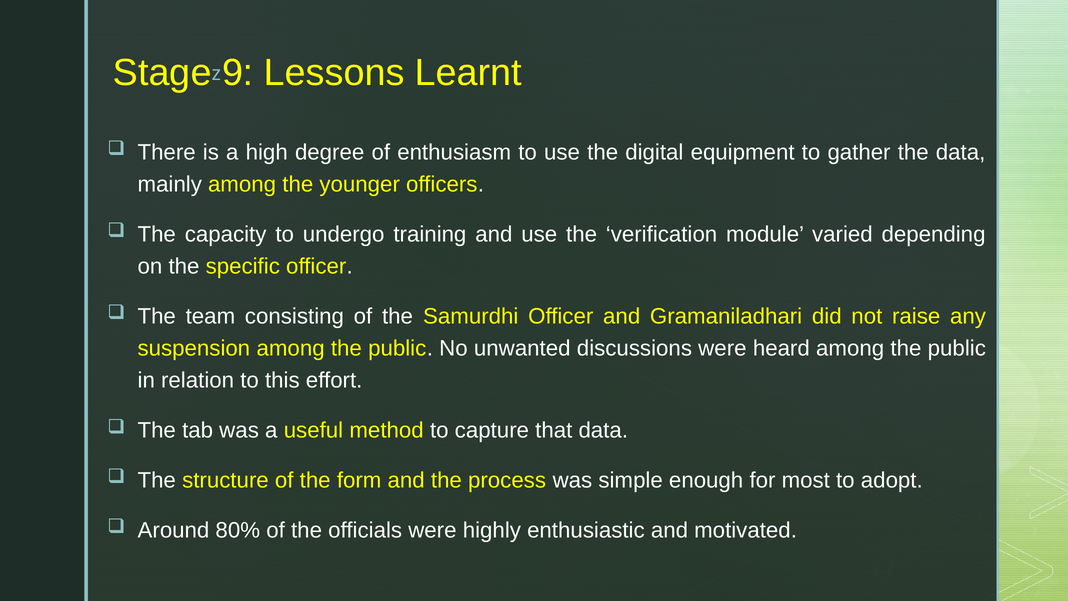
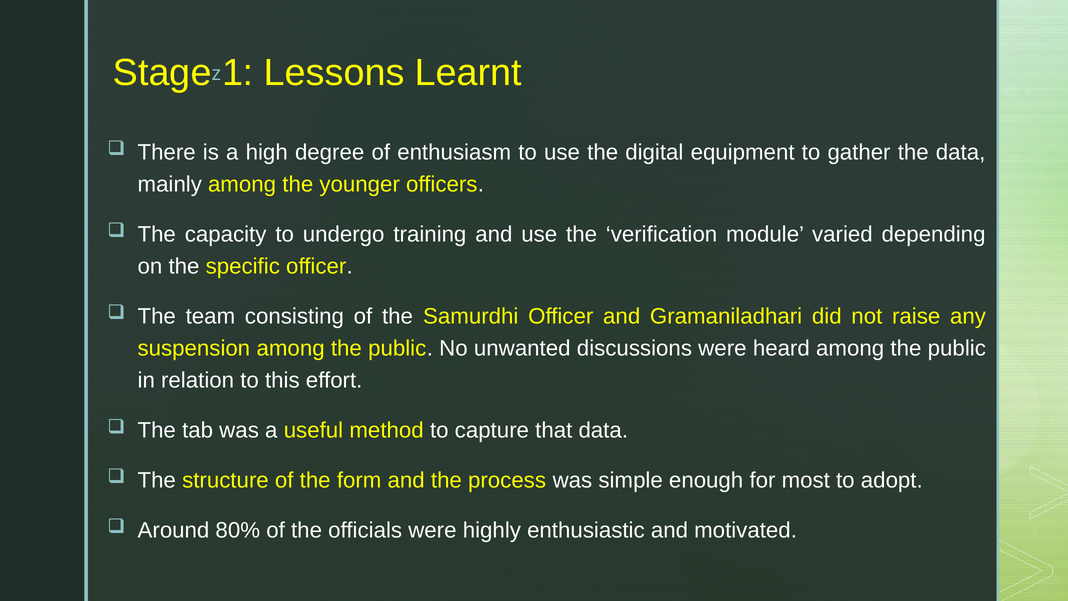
9: 9 -> 1
